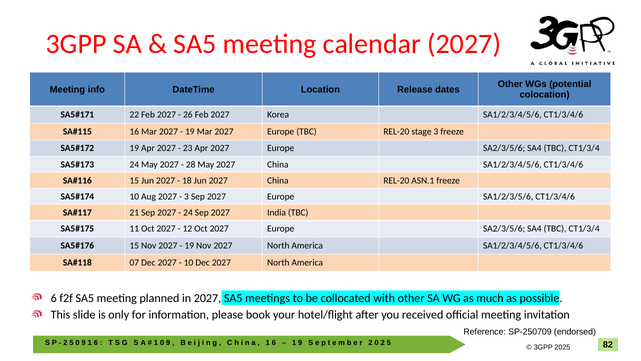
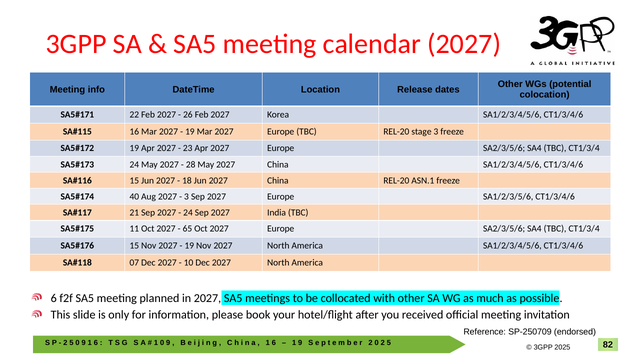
10 at (134, 196): 10 -> 40
12: 12 -> 65
